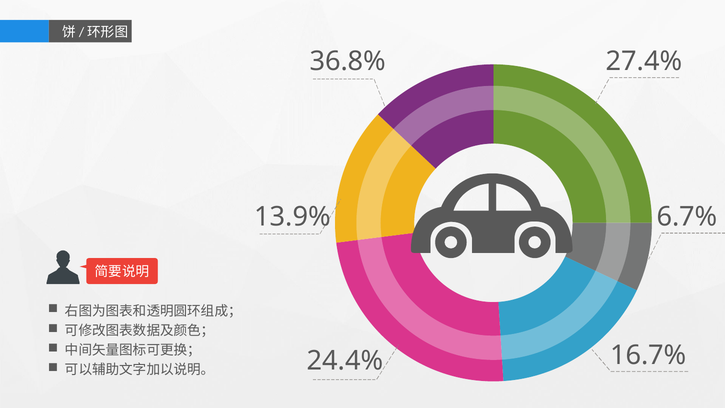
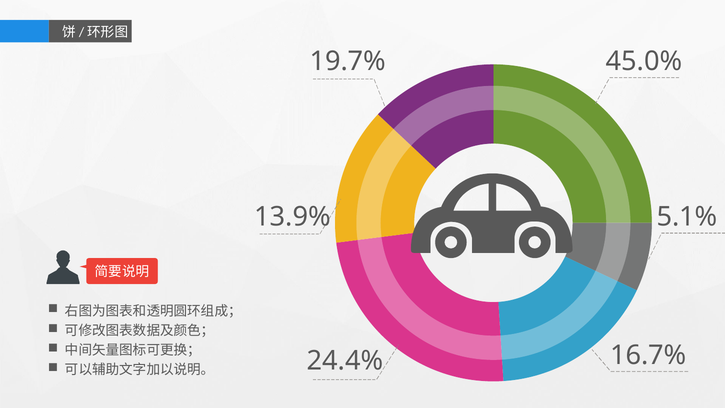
36.8%: 36.8% -> 19.7%
27.4%: 27.4% -> 45.0%
6.7%: 6.7% -> 5.1%
